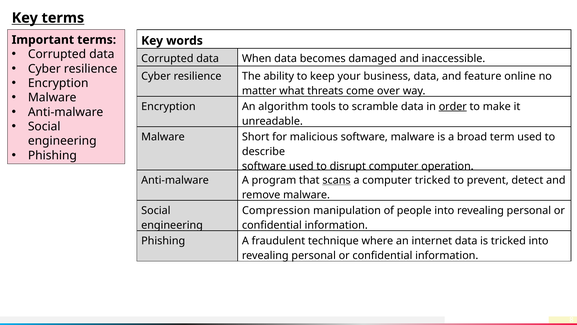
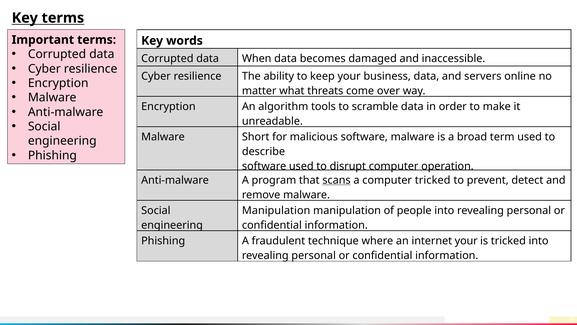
feature: feature -> servers
order underline: present -> none
Compression at (276, 210): Compression -> Manipulation
internet data: data -> your
